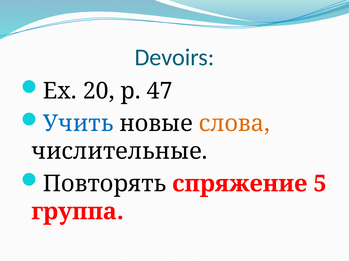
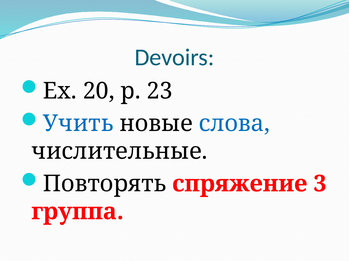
47: 47 -> 23
слова colour: orange -> blue
5: 5 -> 3
